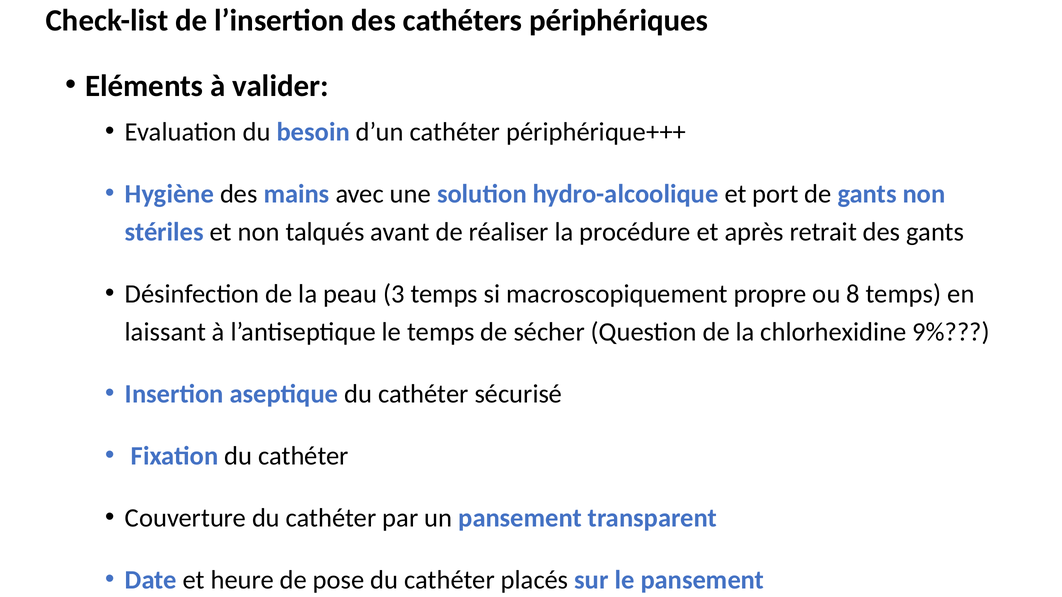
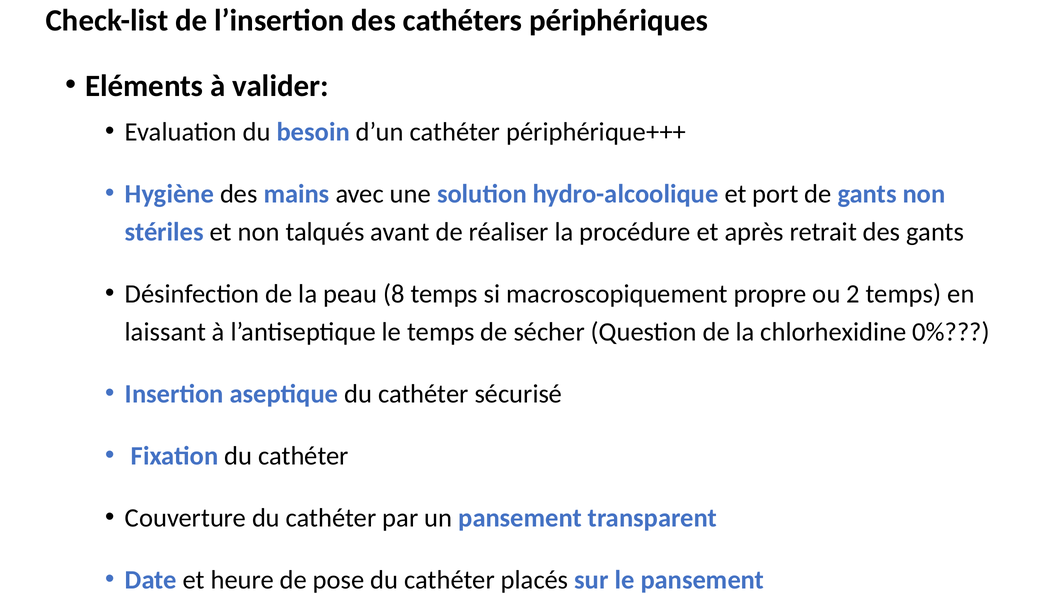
3: 3 -> 8
8: 8 -> 2
9%: 9% -> 0%
